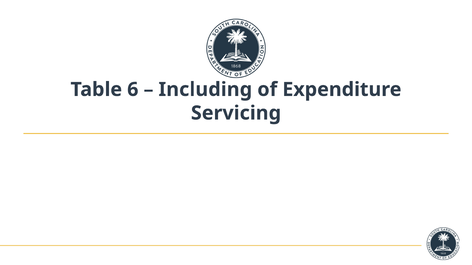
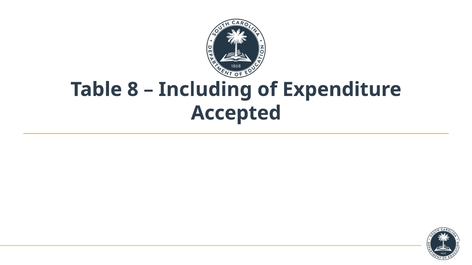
6: 6 -> 8
Servicing: Servicing -> Accepted
